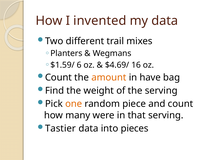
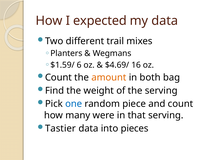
invented: invented -> expected
have: have -> both
one colour: orange -> blue
